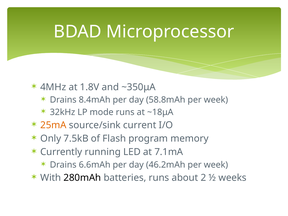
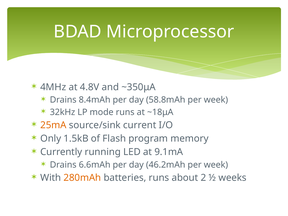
1.8V: 1.8V -> 4.8V
7.5kB: 7.5kB -> 1.5kB
7.1mA: 7.1mA -> 9.1mA
280mAh colour: black -> orange
